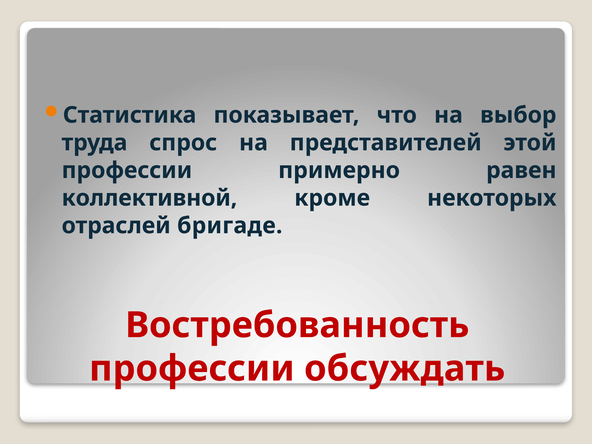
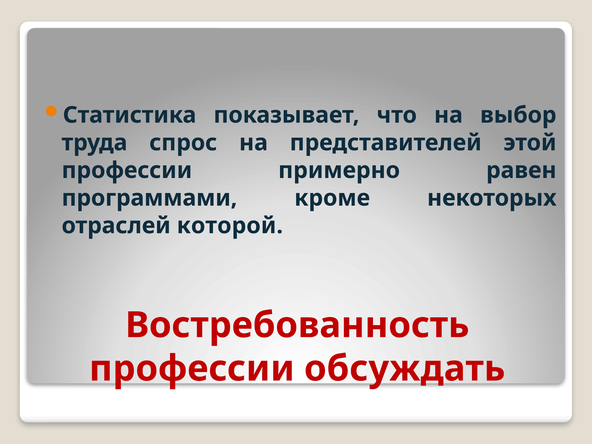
коллективной: коллективной -> программами
бригаде: бригаде -> которой
